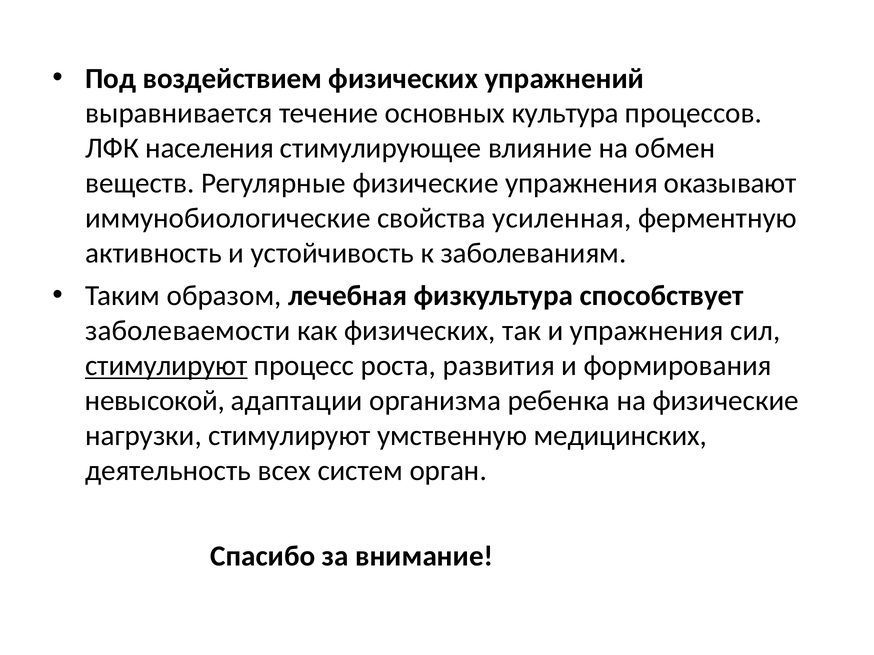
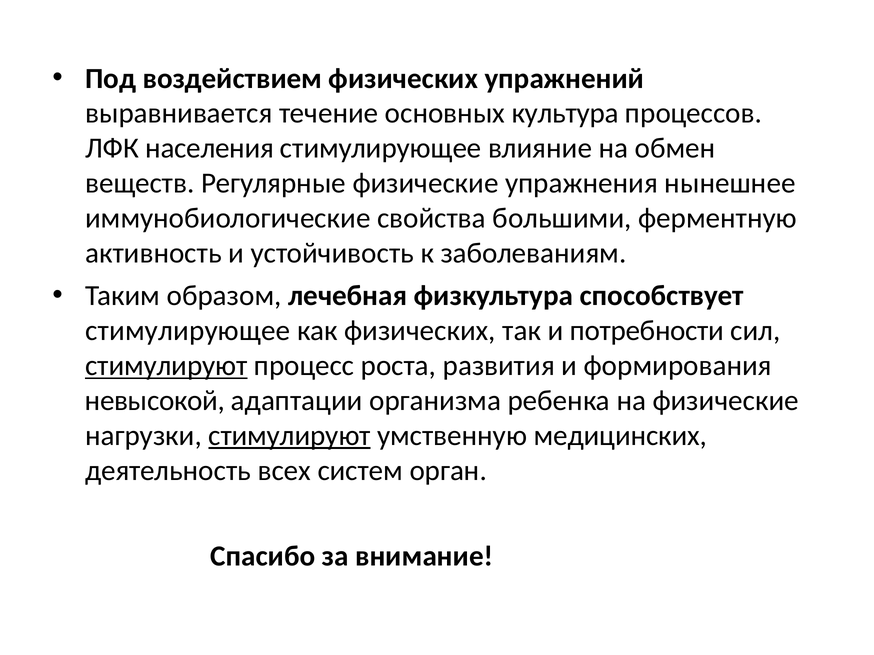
оказывают: оказывают -> нынешнее
усиленная: усиленная -> большими
заболеваемости at (188, 331): заболеваемости -> стимулирующее
и упражнения: упражнения -> потребности
стимулируют at (290, 436) underline: none -> present
